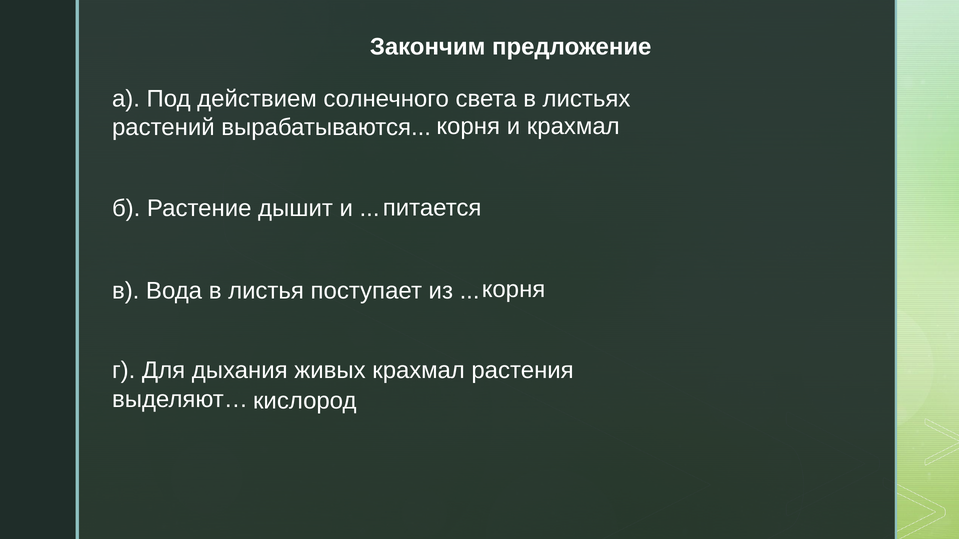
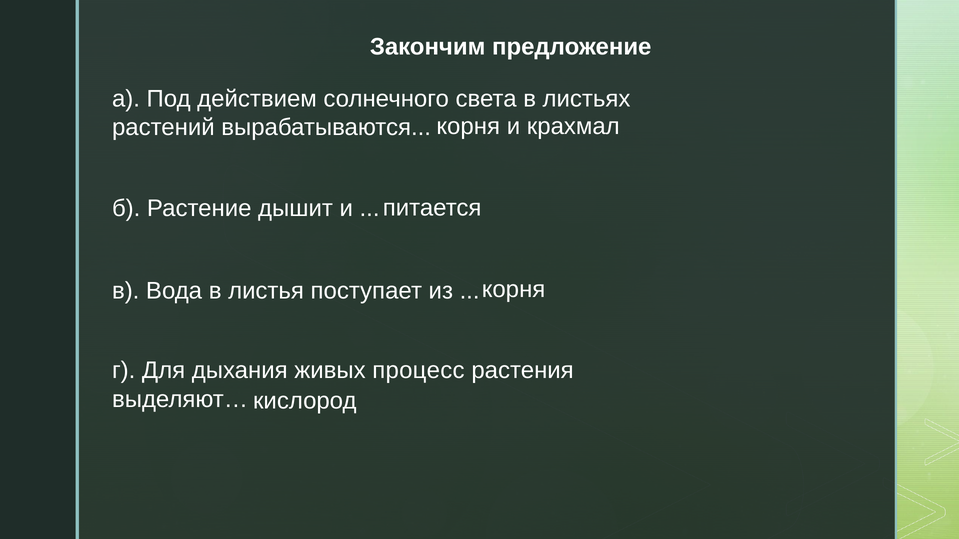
живых крахмал: крахмал -> процесс
